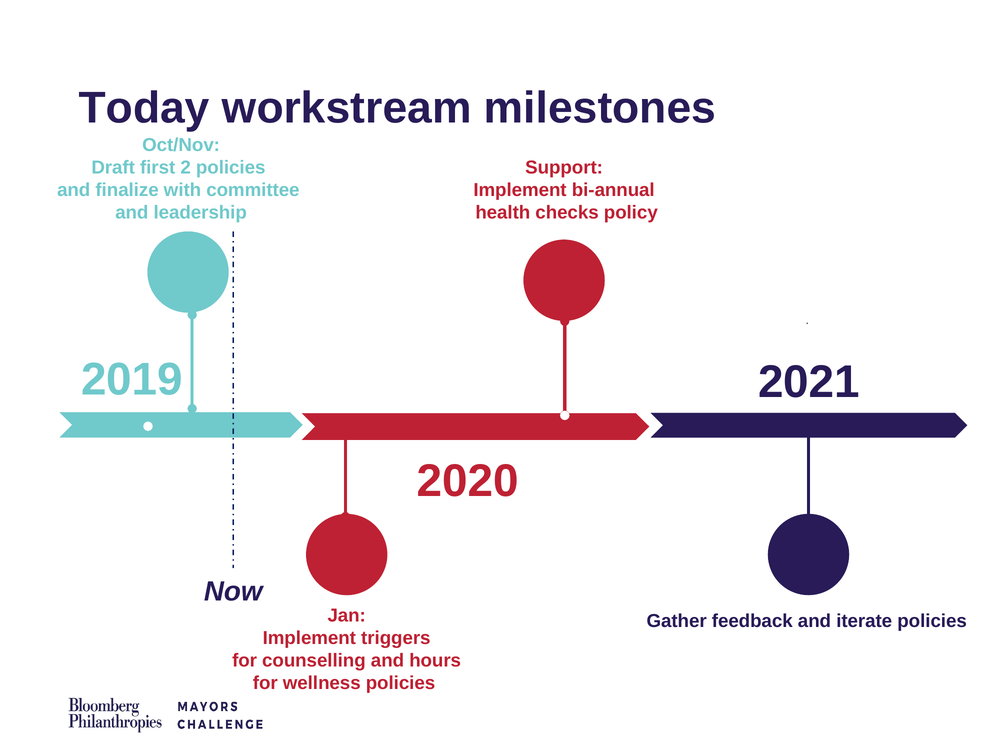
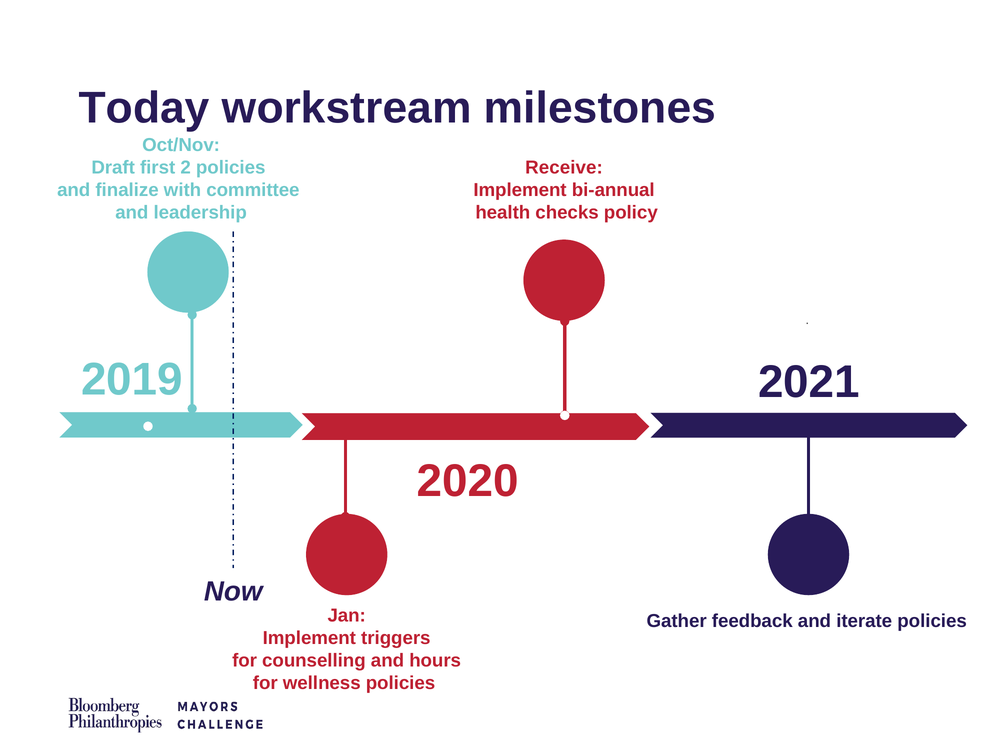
Support: Support -> Receive
